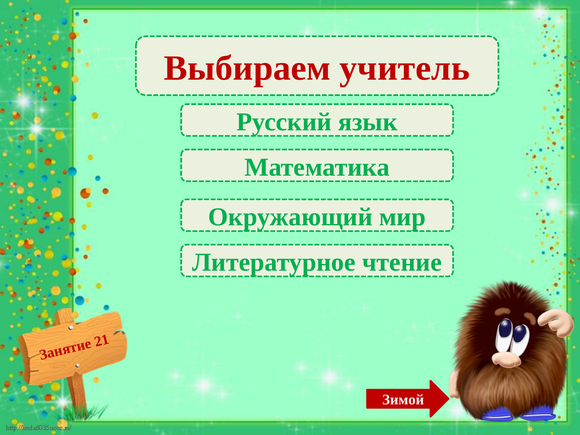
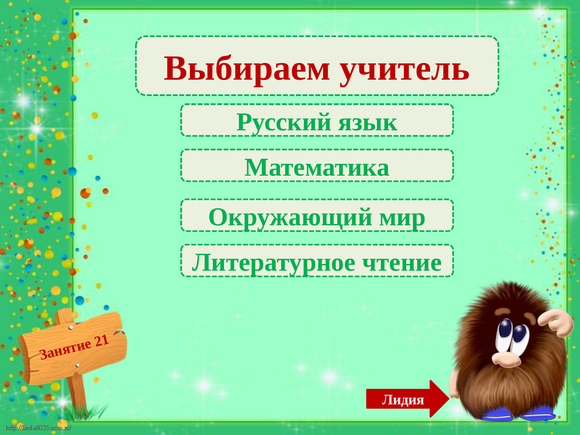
Зимой: Зимой -> Лидия
